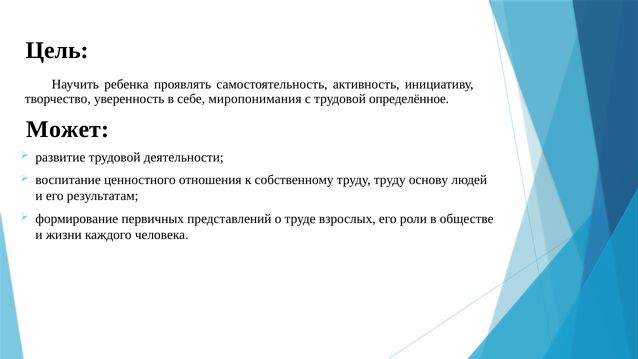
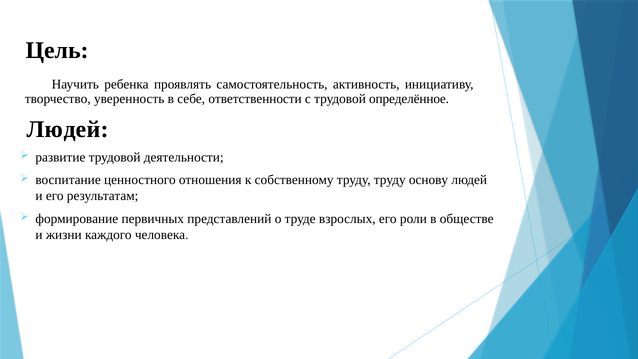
миропонимания: миропонимания -> ответственности
Может at (68, 129): Может -> Людей
